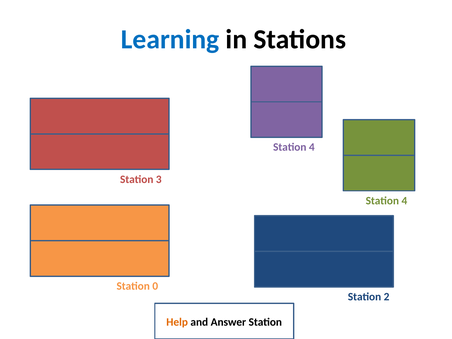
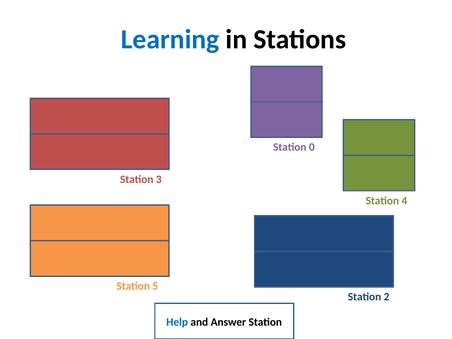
4 at (312, 147): 4 -> 0
0: 0 -> 5
Help at (177, 322) colour: orange -> blue
